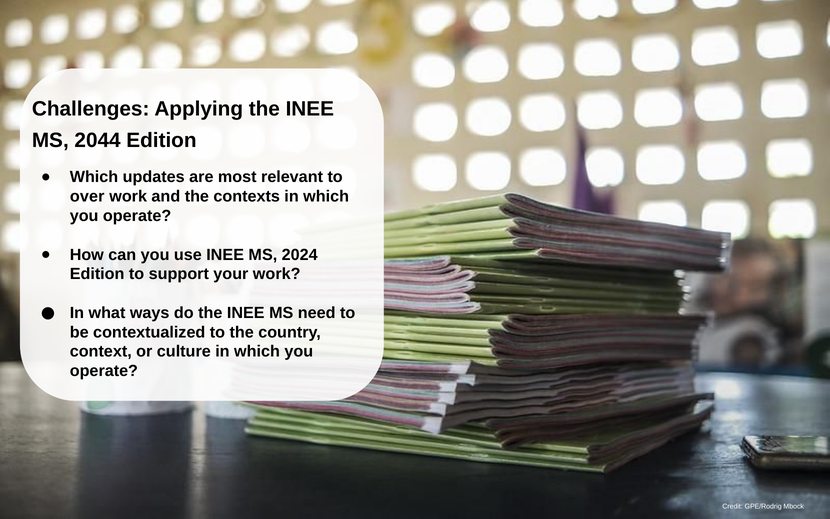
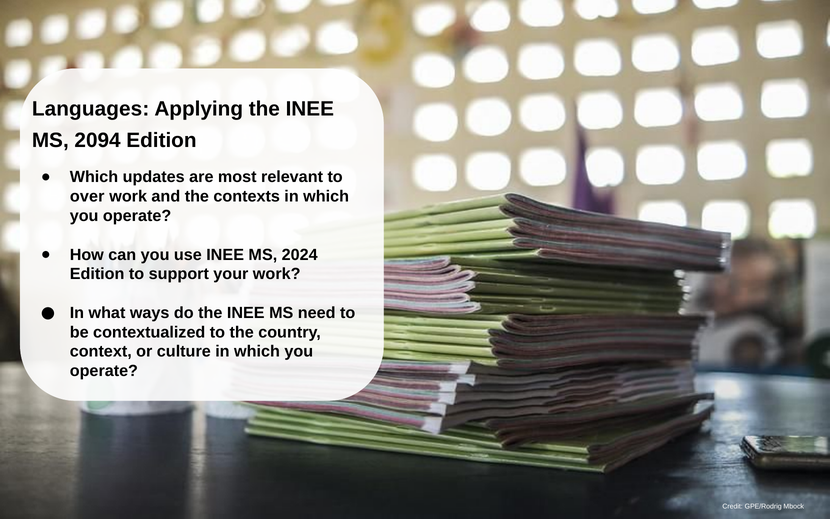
Challenges: Challenges -> Languages
2044: 2044 -> 2094
